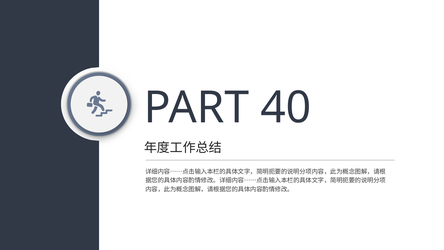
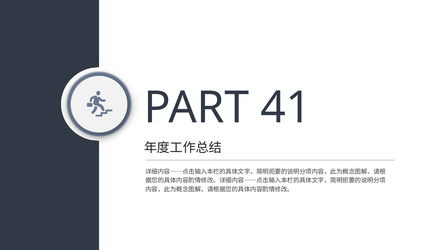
40: 40 -> 41
